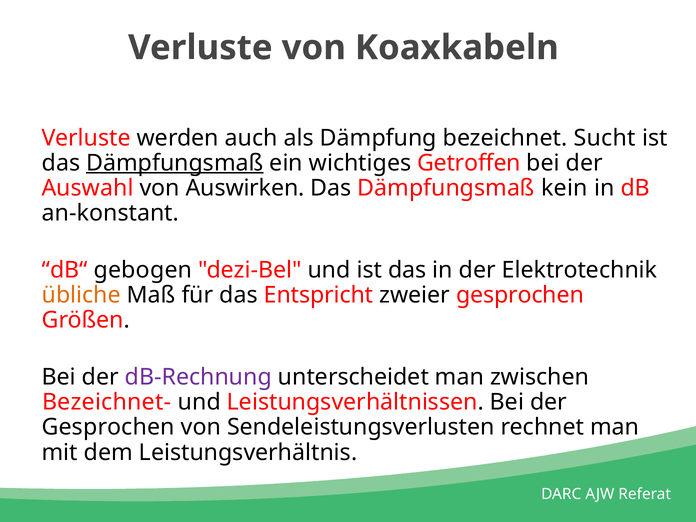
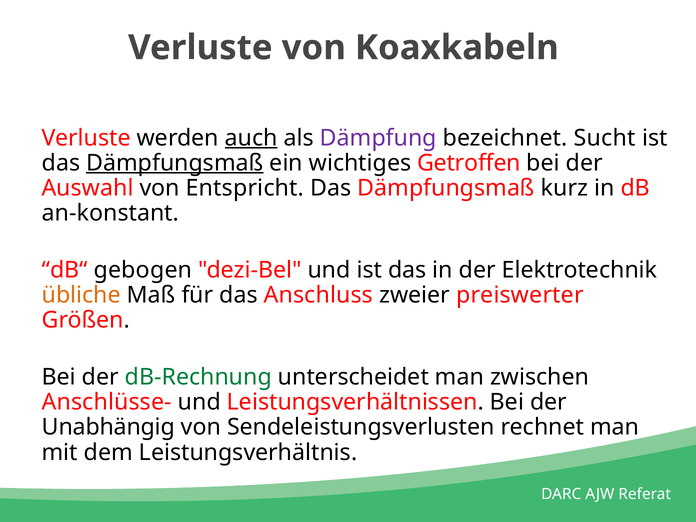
auch underline: none -> present
Dämpfung colour: black -> purple
Auswirken: Auswirken -> Entspricht
kein: kein -> kurz
Entspricht: Entspricht -> Anschluss
zweier gesprochen: gesprochen -> preiswerter
dB-Rechnung colour: purple -> green
Bezeichnet-: Bezeichnet- -> Anschlüsse-
Gesprochen at (108, 427): Gesprochen -> Unabhängig
